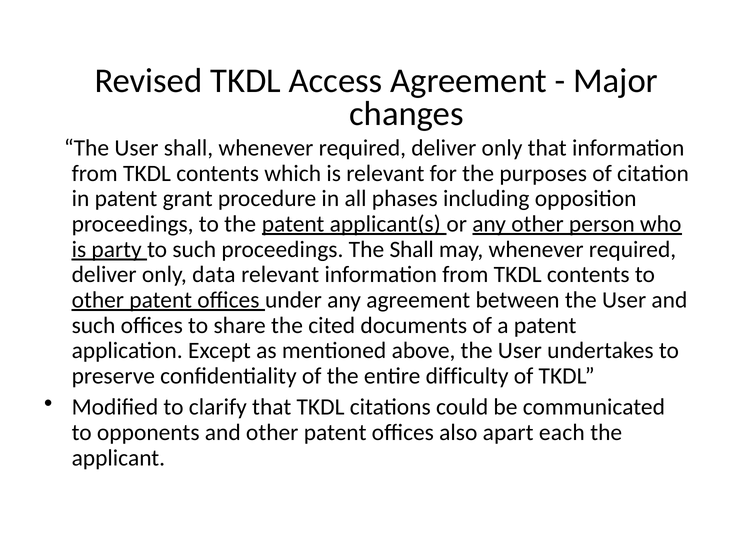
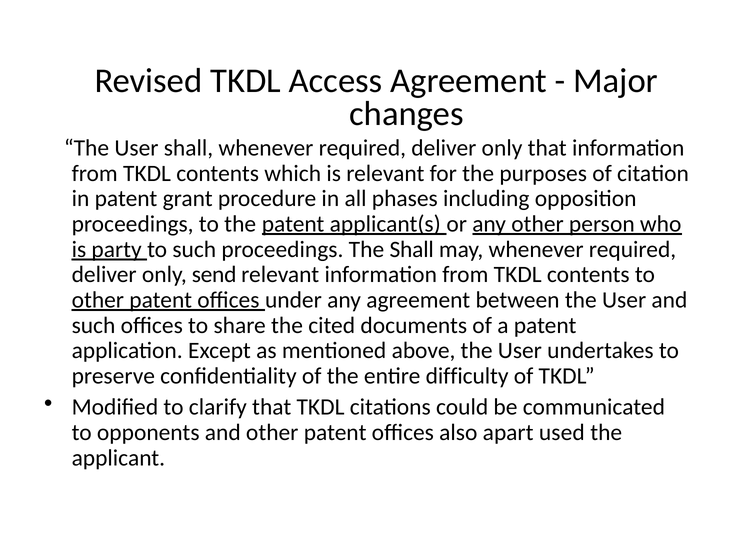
data: data -> send
each: each -> used
